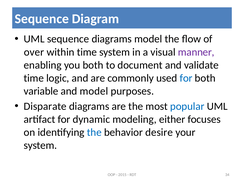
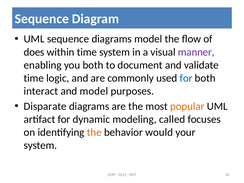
over: over -> does
variable: variable -> interact
popular colour: blue -> orange
either: either -> called
the at (94, 132) colour: blue -> orange
desire: desire -> would
